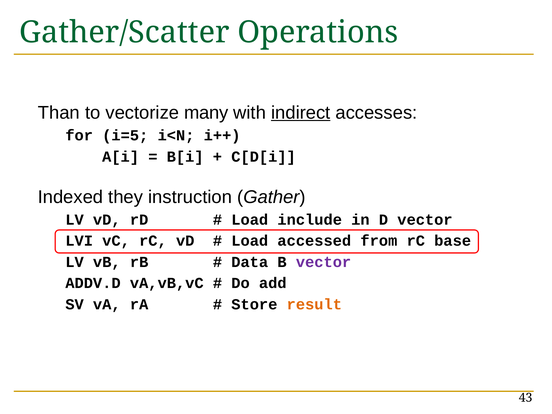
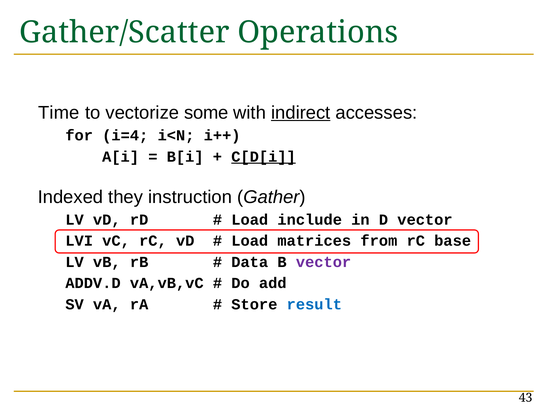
Than: Than -> Time
many: many -> some
i=5: i=5 -> i=4
C[D[i underline: none -> present
accessed: accessed -> matrices
result colour: orange -> blue
